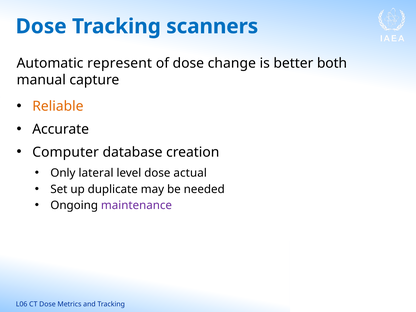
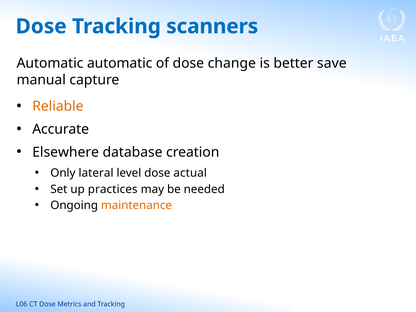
Automatic represent: represent -> automatic
both: both -> save
Computer: Computer -> Elsewhere
duplicate: duplicate -> practices
maintenance colour: purple -> orange
